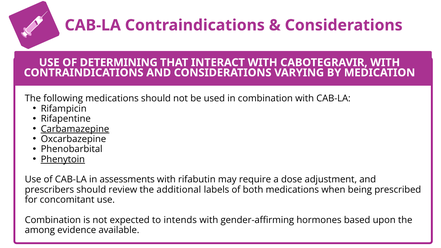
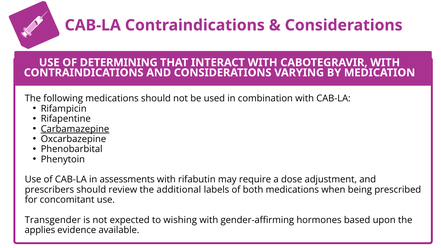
Phenytoin underline: present -> none
Combination at (53, 220): Combination -> Transgender
intends: intends -> wishing
among: among -> applies
